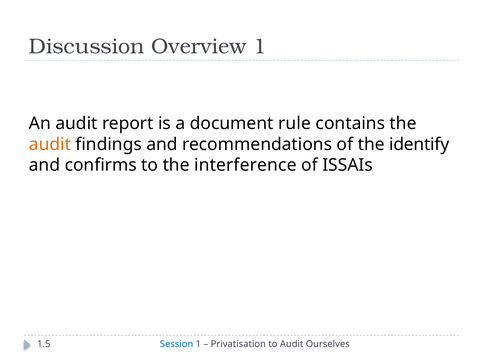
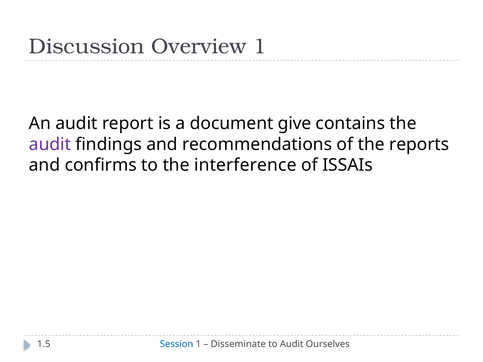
rule: rule -> give
audit at (50, 144) colour: orange -> purple
identify: identify -> reports
Privatisation: Privatisation -> Disseminate
